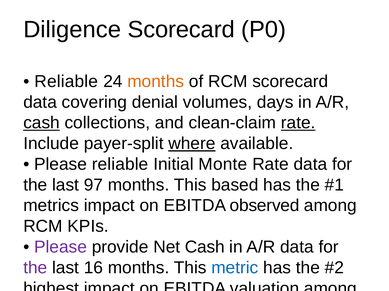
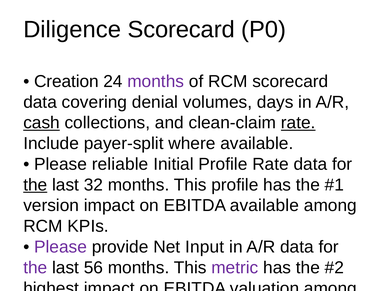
Reliable at (66, 82): Reliable -> Creation
months at (156, 82) colour: orange -> purple
where underline: present -> none
Initial Monte: Monte -> Profile
the at (35, 185) underline: none -> present
97: 97 -> 32
This based: based -> profile
metrics: metrics -> version
EBITDA observed: observed -> available
Net Cash: Cash -> Input
16: 16 -> 56
metric at (235, 268) colour: blue -> purple
